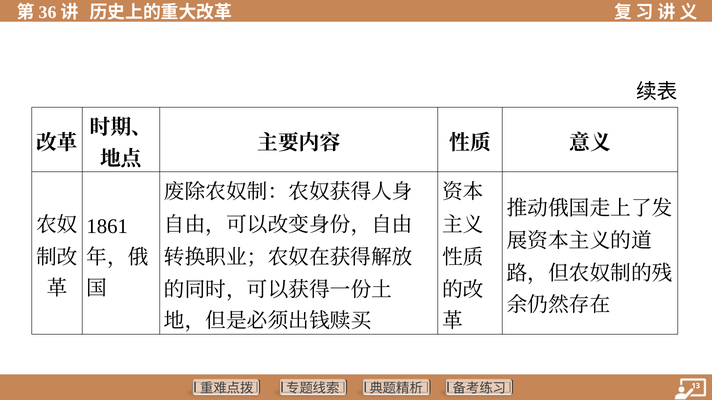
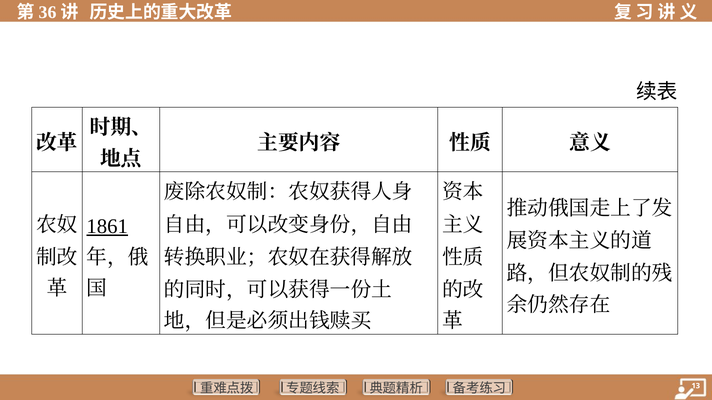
1861 underline: none -> present
